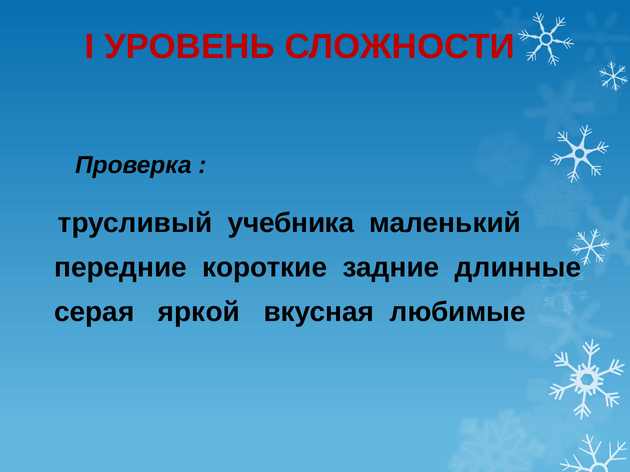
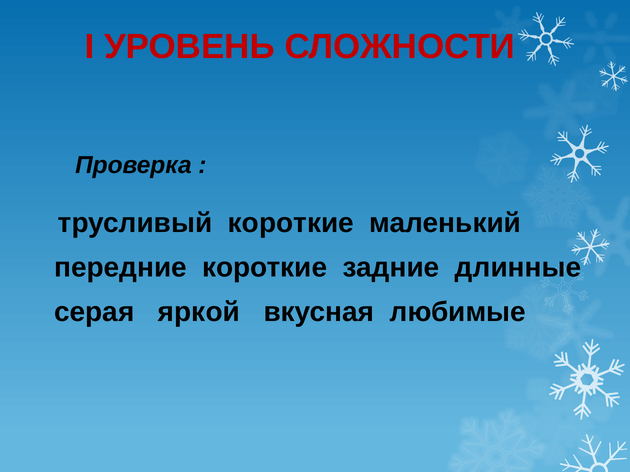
трусливый учебника: учебника -> короткие
